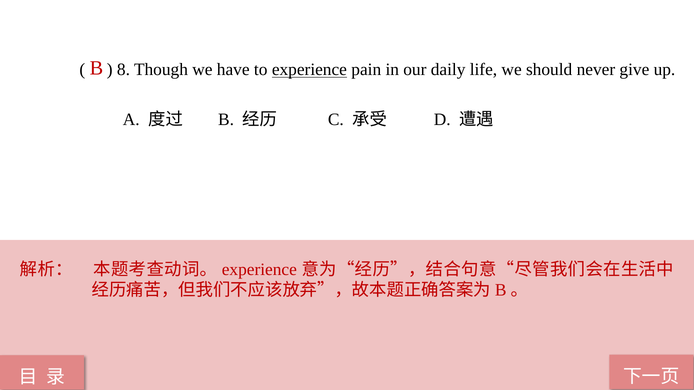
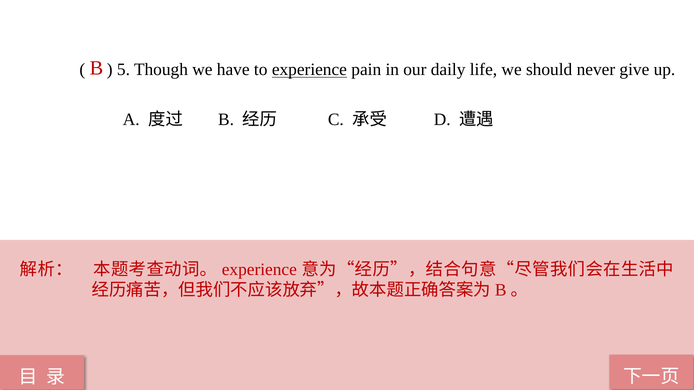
8: 8 -> 5
